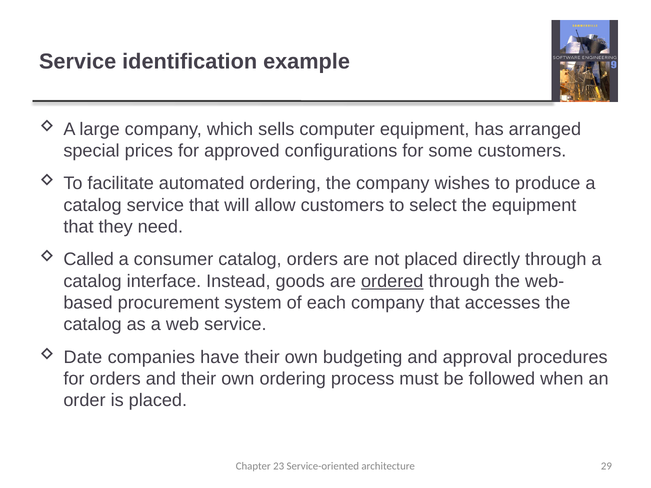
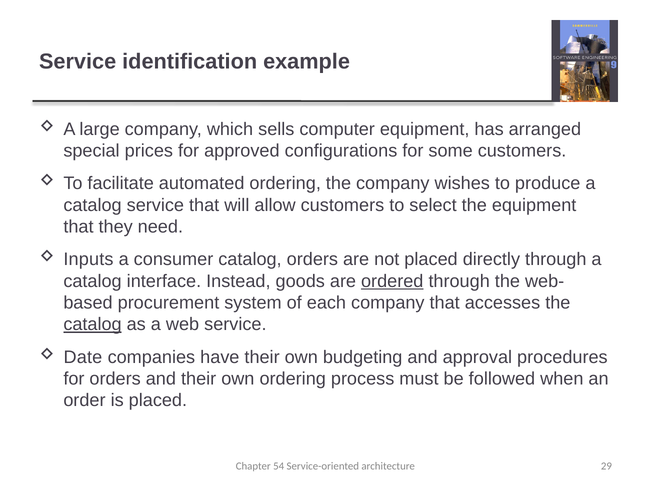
Called: Called -> Inputs
catalog at (93, 325) underline: none -> present
23: 23 -> 54
